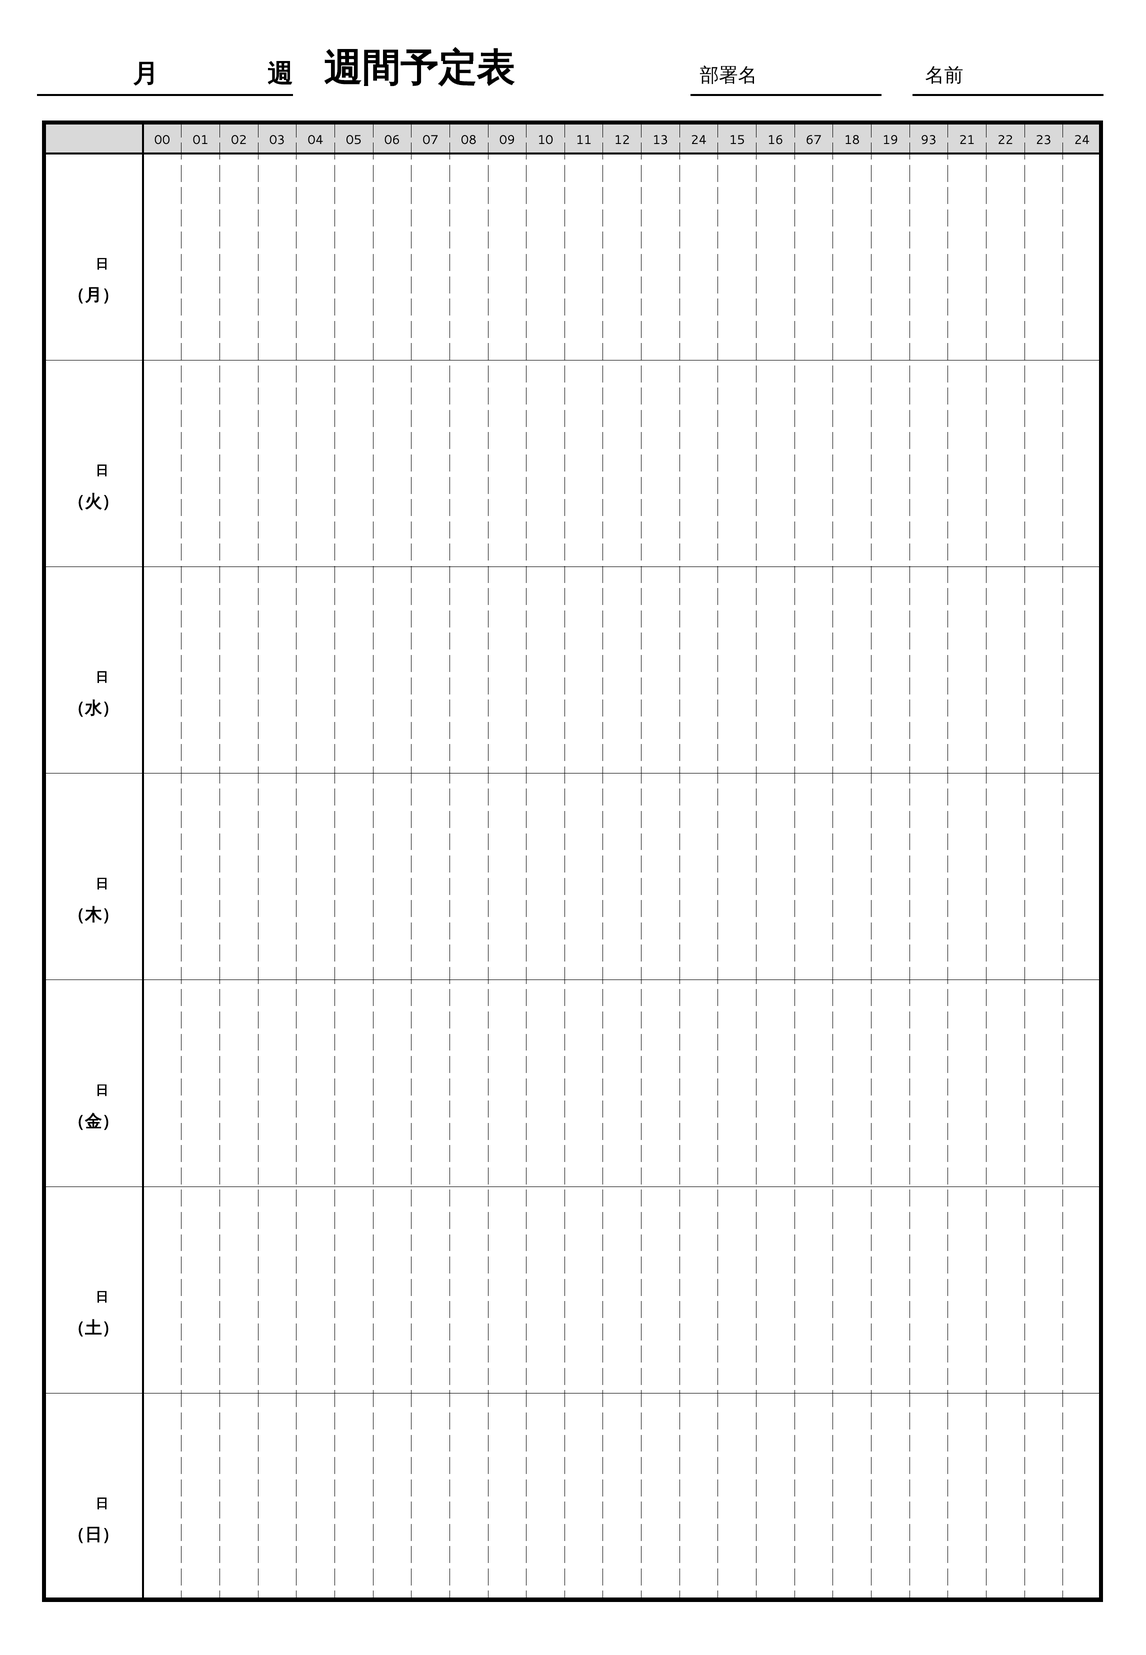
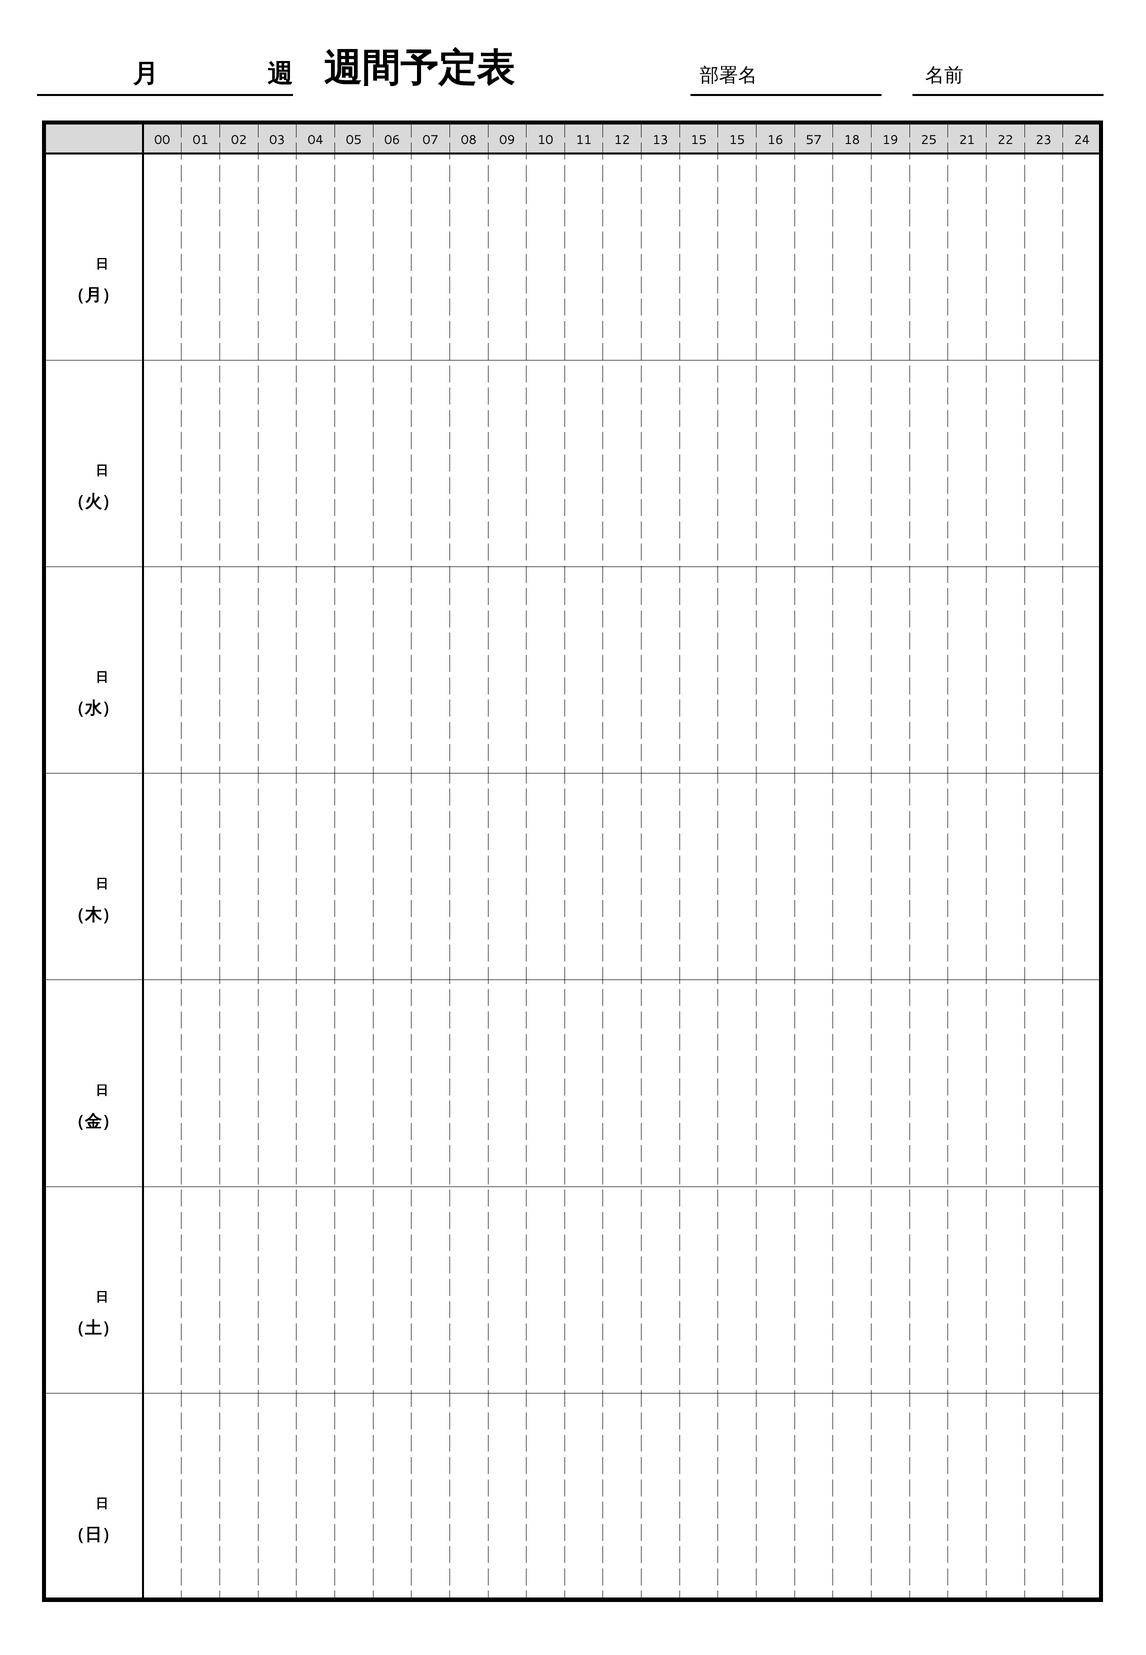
13 24: 24 -> 15
67: 67 -> 57
93: 93 -> 25
